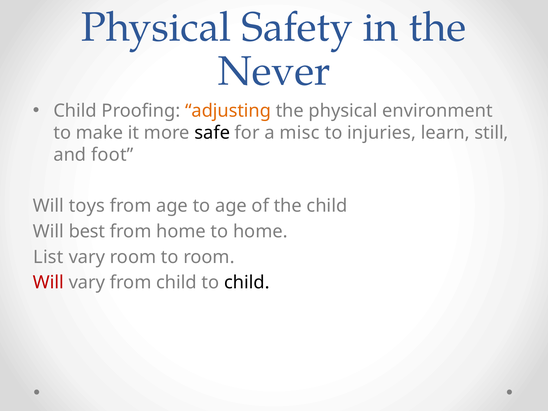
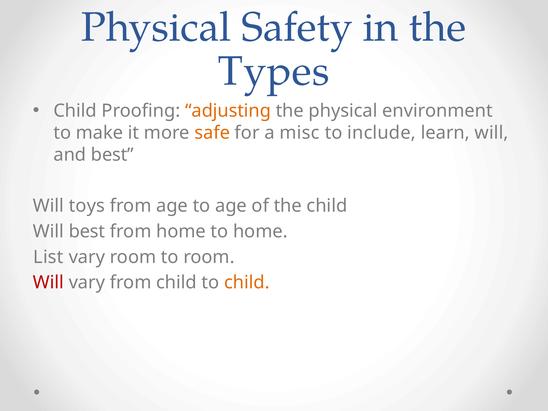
Never: Never -> Types
safe colour: black -> orange
injuries: injuries -> include
learn still: still -> will
and foot: foot -> best
child at (247, 283) colour: black -> orange
